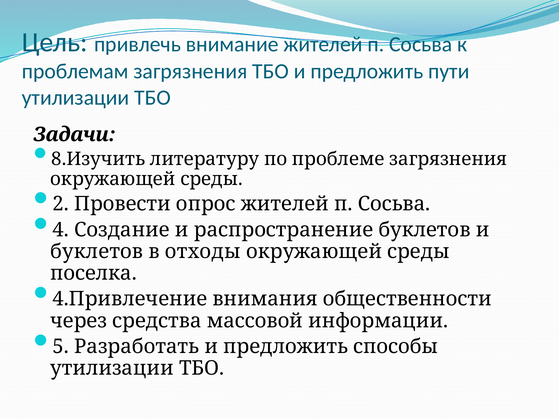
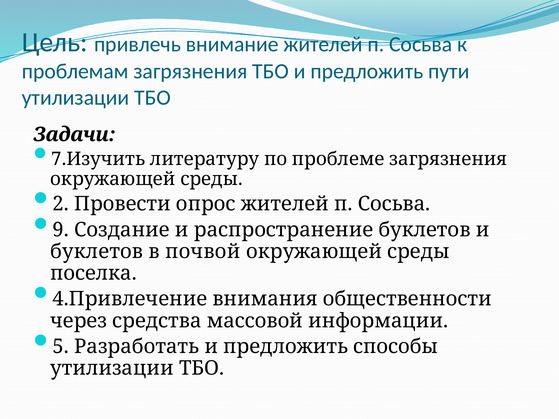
8.Изучить: 8.Изучить -> 7.Изучить
4: 4 -> 9
отходы: отходы -> почвой
